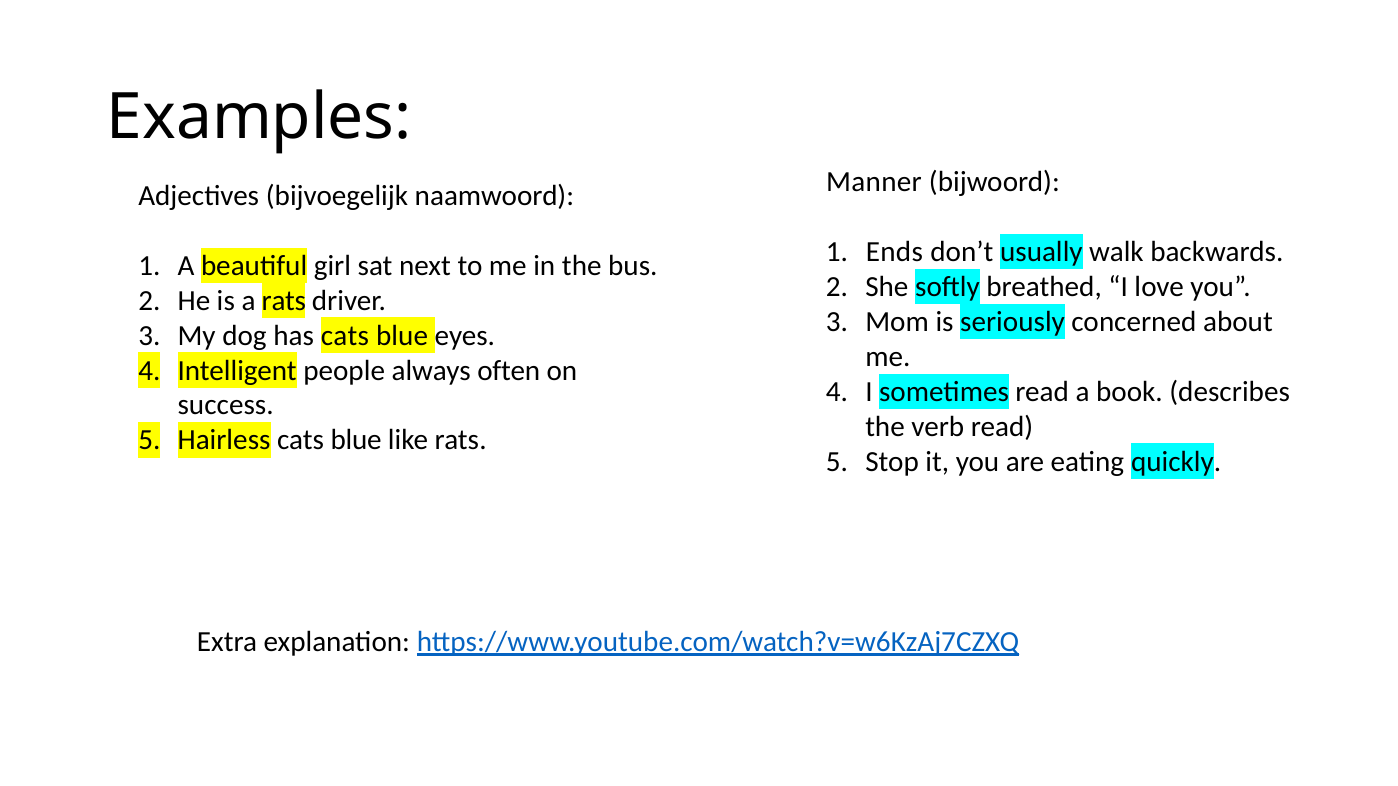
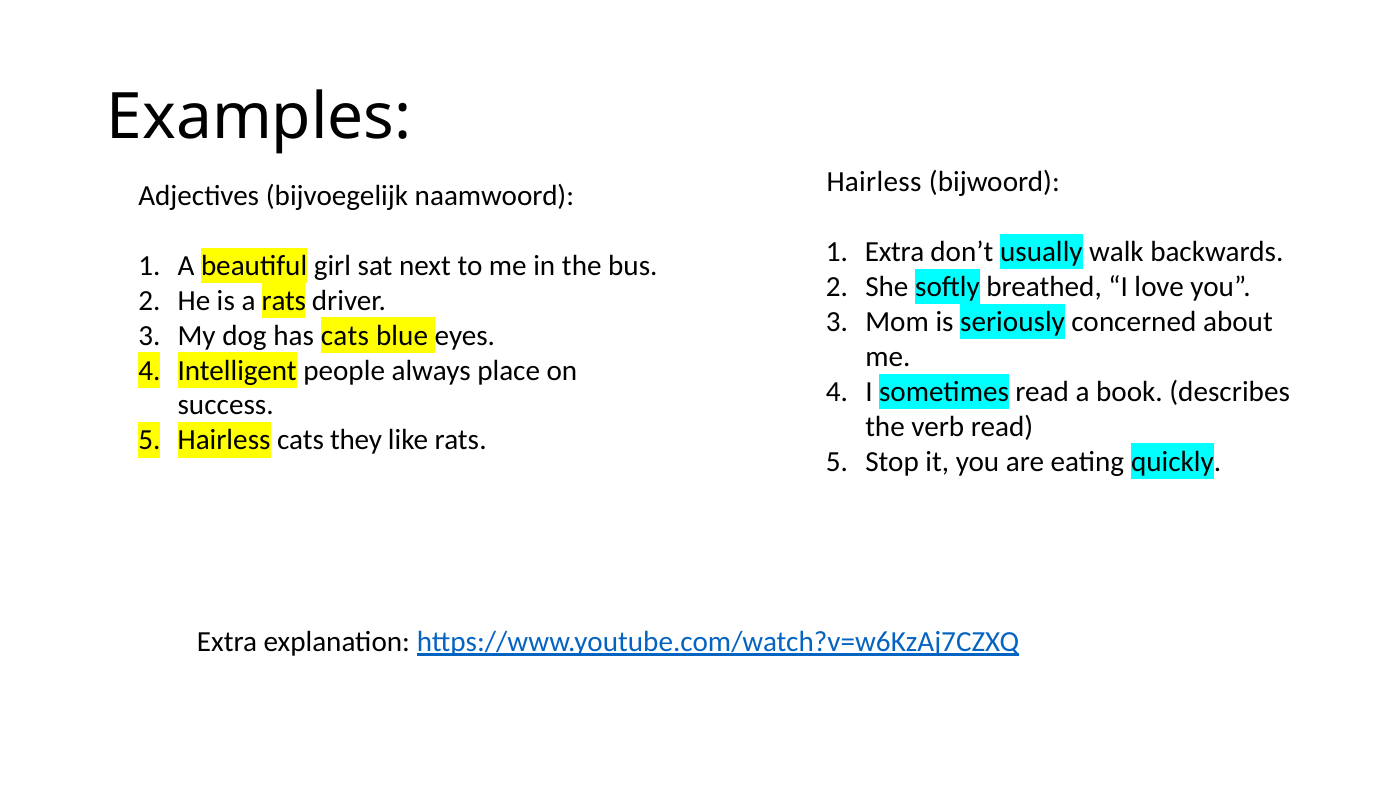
Manner at (874, 182): Manner -> Hairless
Ends at (894, 252): Ends -> Extra
often: often -> place
Hairless cats blue: blue -> they
